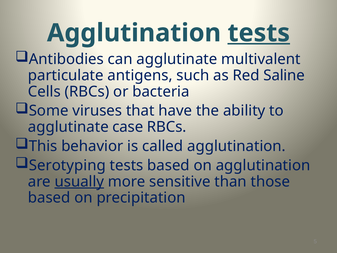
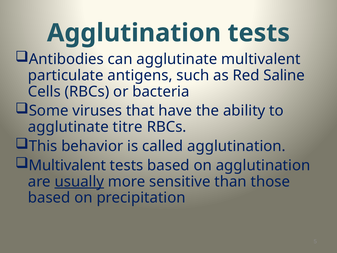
tests at (259, 33) underline: present -> none
case: case -> titre
Serotyping at (67, 165): Serotyping -> Multivalent
